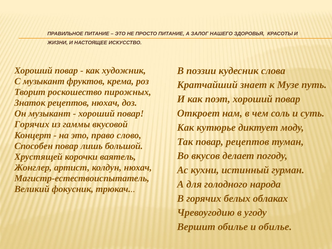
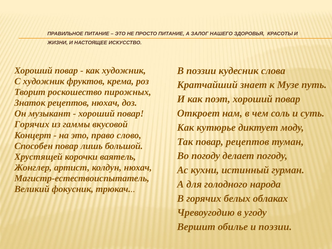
С музыкант: музыкант -> художник
Во вкусов: вкусов -> погоду
и обилье: обилье -> поэзии
